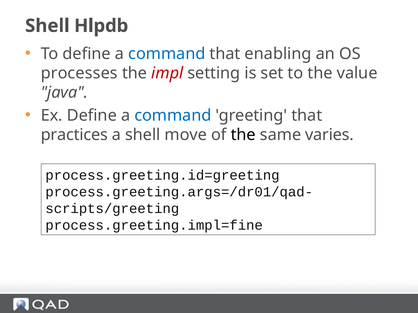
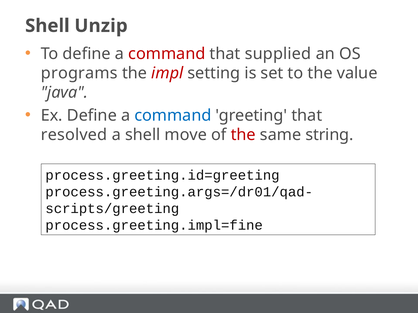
Hlpdb: Hlpdb -> Unzip
command at (167, 54) colour: blue -> red
enabling: enabling -> supplied
processes: processes -> programs
practices: practices -> resolved
the at (243, 135) colour: black -> red
varies: varies -> string
